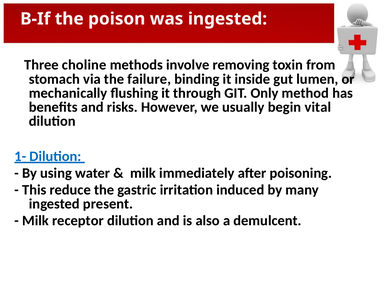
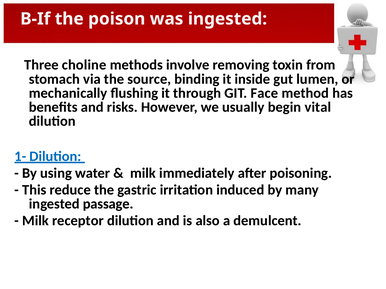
failure: failure -> source
Only: Only -> Face
present: present -> passage
